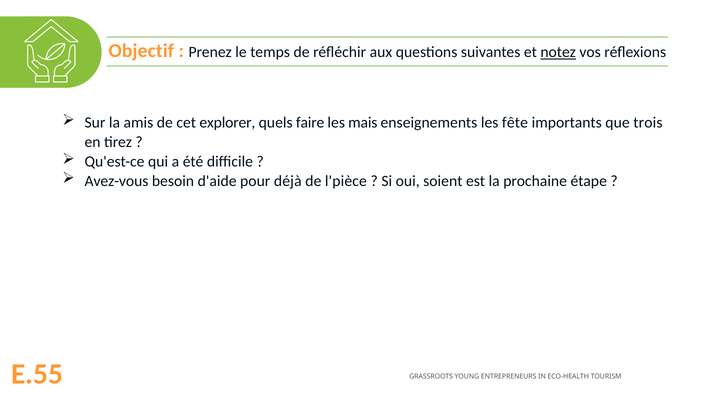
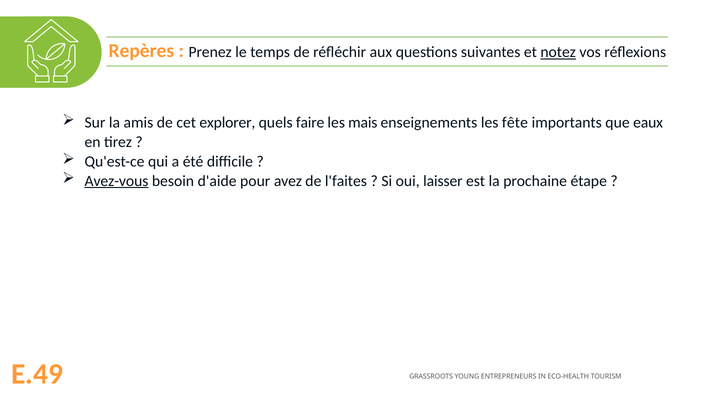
Objectif: Objectif -> Repères
trois: trois -> eaux
Avez-vous underline: none -> present
déjà: déjà -> avez
l'pièce: l'pièce -> l'faites
soient: soient -> laisser
E.55: E.55 -> E.49
